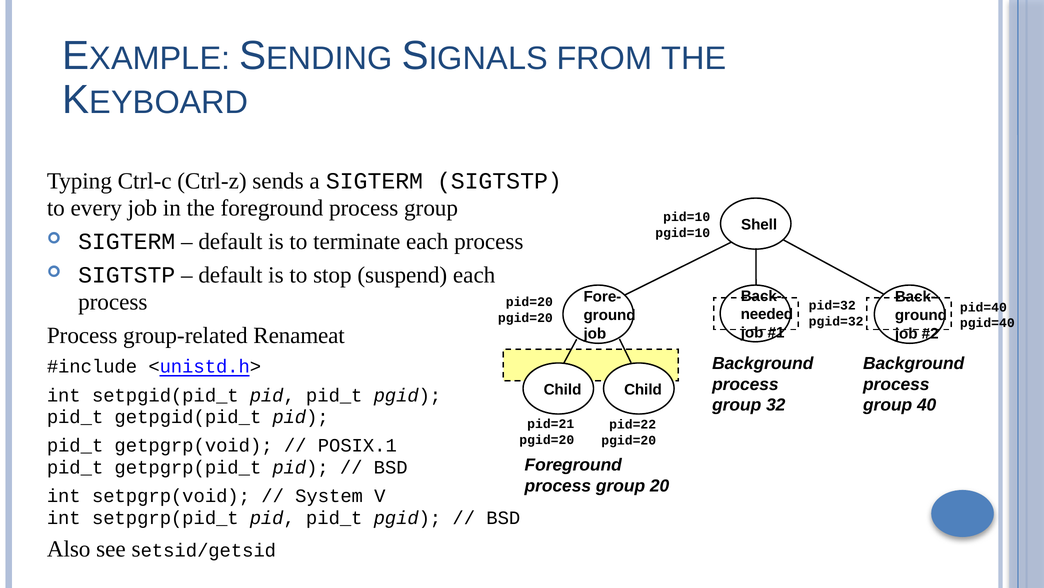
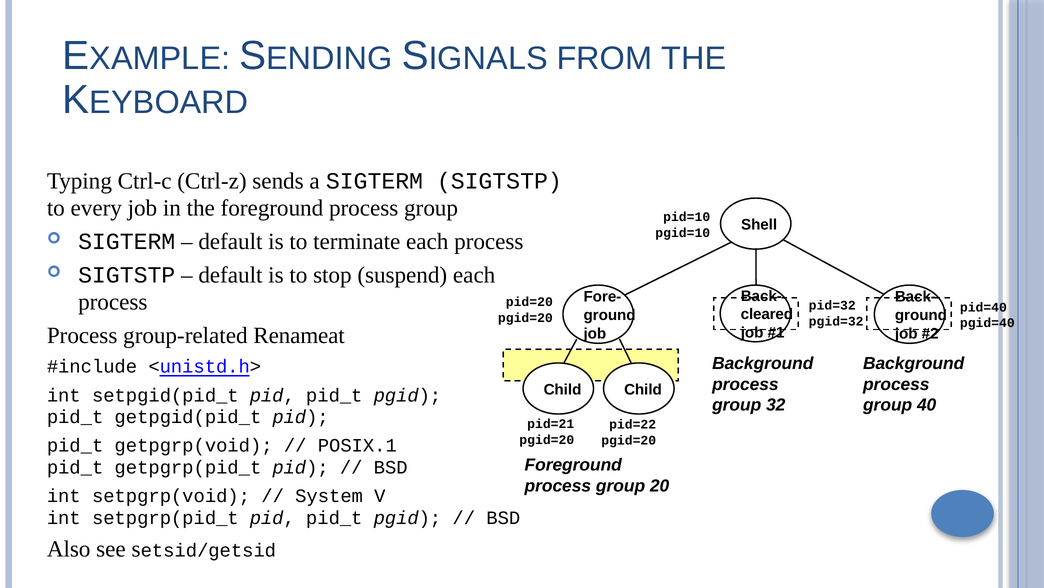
needed: needed -> cleared
